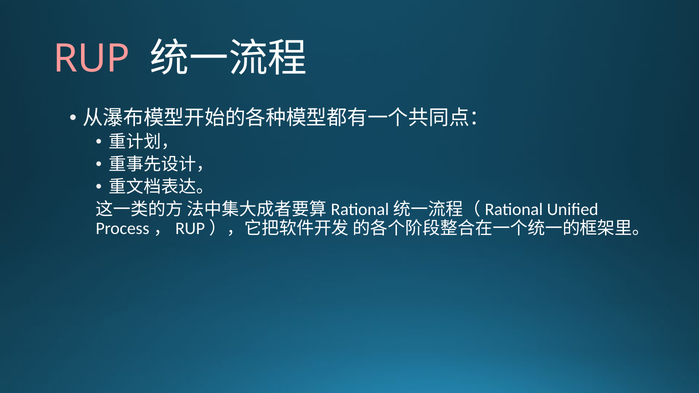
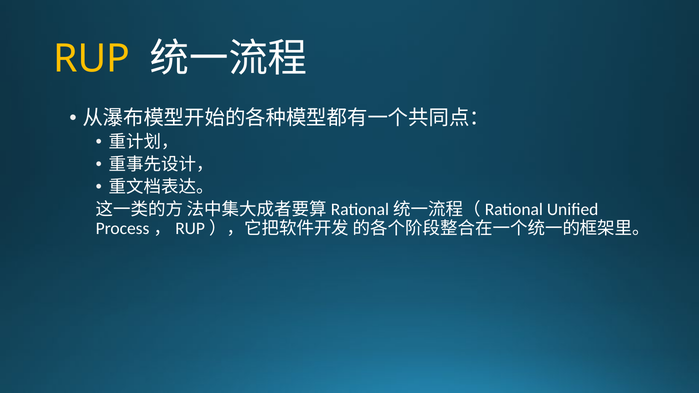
RUP colour: pink -> yellow
